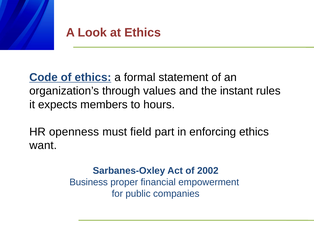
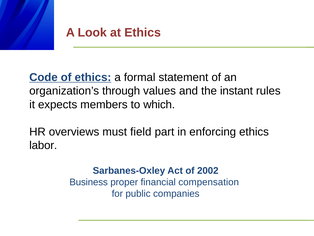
hours: hours -> which
openness: openness -> overviews
want: want -> labor
empowerment: empowerment -> compensation
